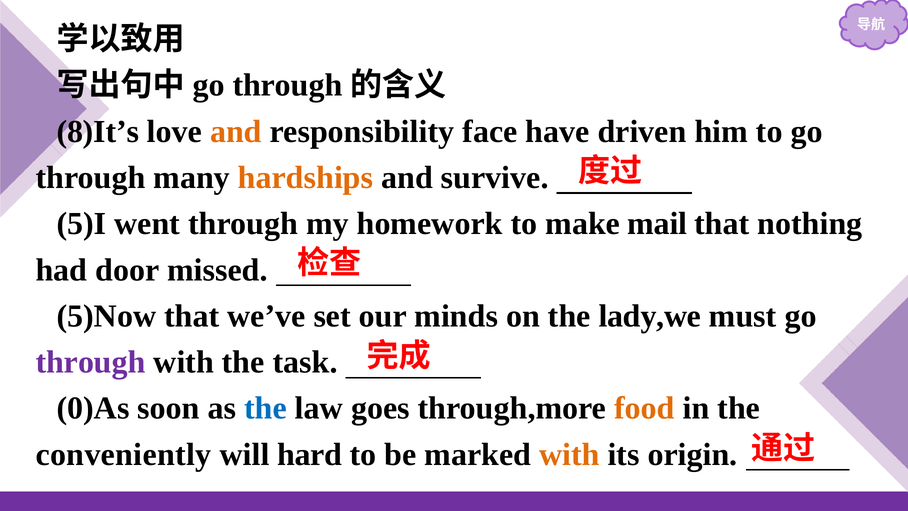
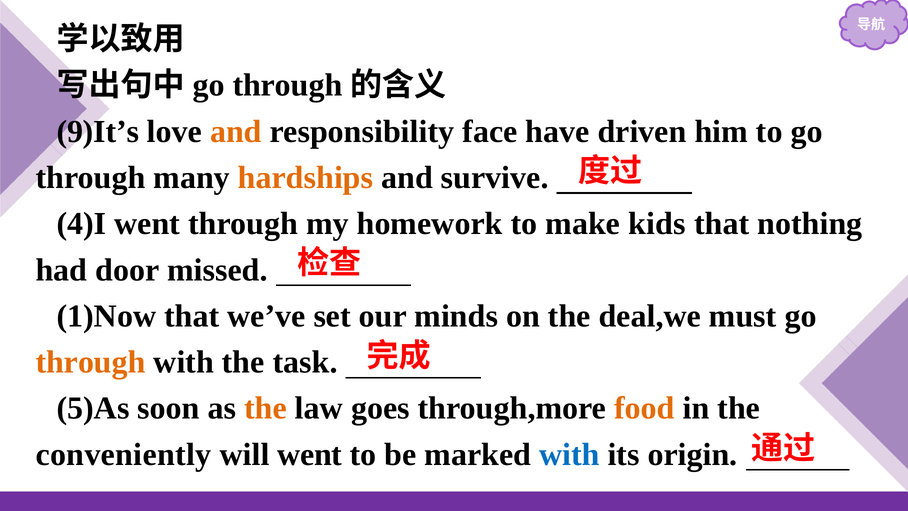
8)It’s: 8)It’s -> 9)It’s
5)I: 5)I -> 4)I
mail: mail -> kids
5)Now: 5)Now -> 1)Now
lady,we: lady,we -> deal,we
through at (91, 362) colour: purple -> orange
0)As: 0)As -> 5)As
the at (266, 408) colour: blue -> orange
will hard: hard -> went
with at (569, 454) colour: orange -> blue
